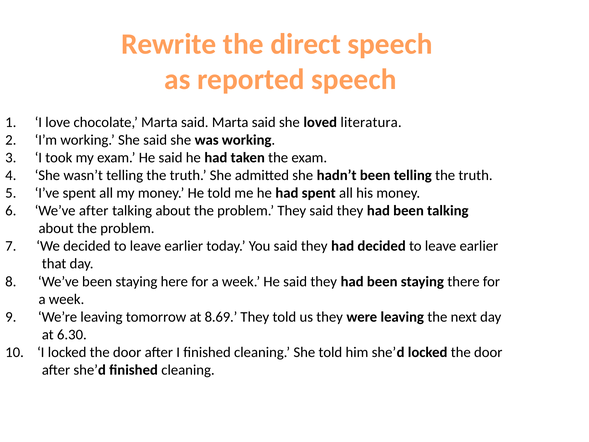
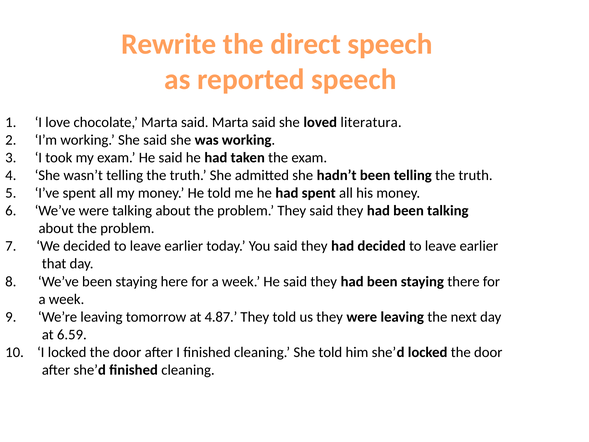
We’ve after: after -> were
8.69: 8.69 -> 4.87
6.30: 6.30 -> 6.59
